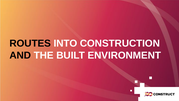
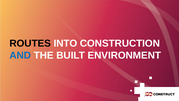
AND colour: black -> blue
